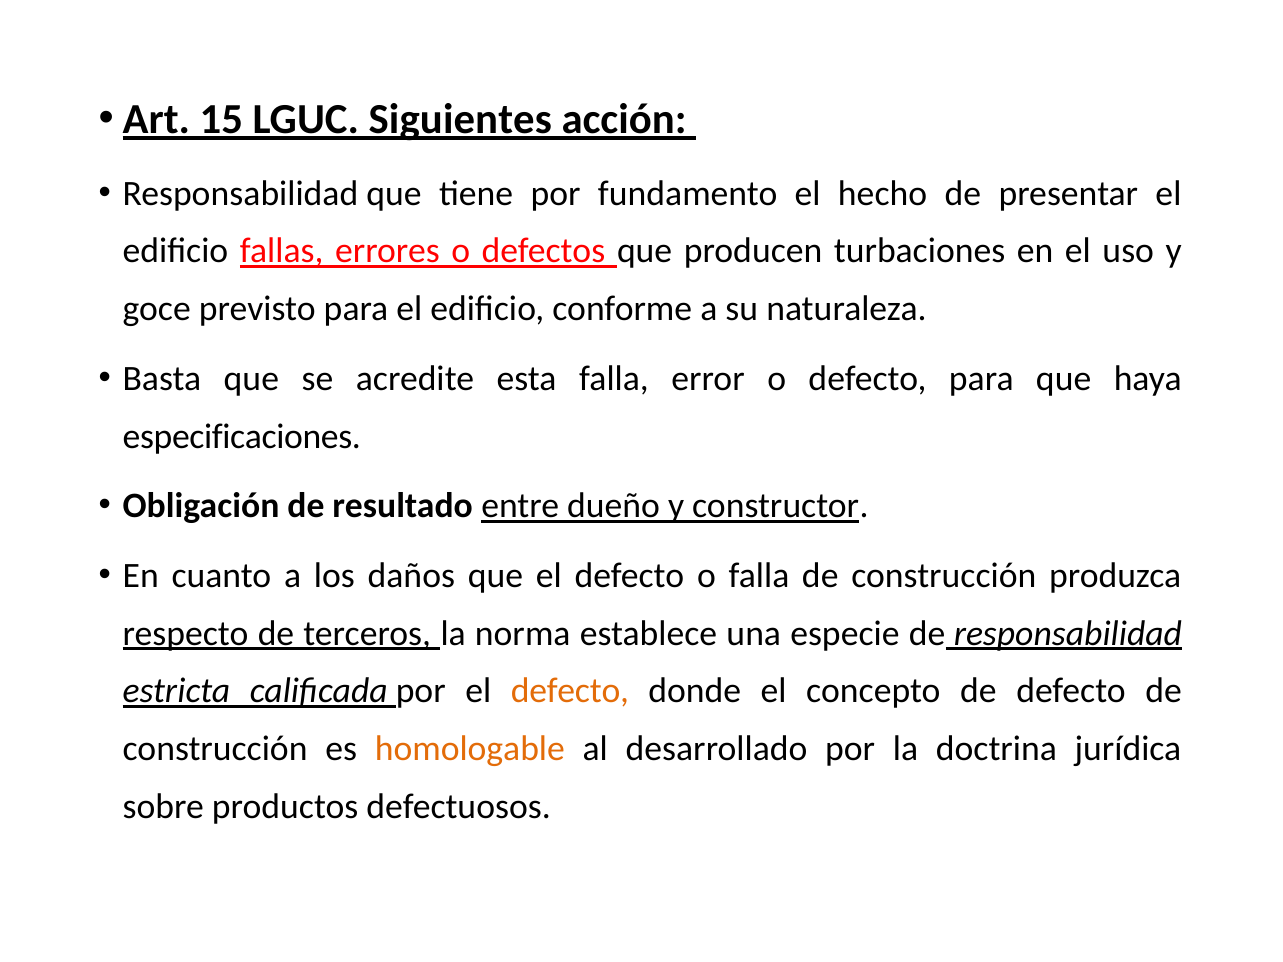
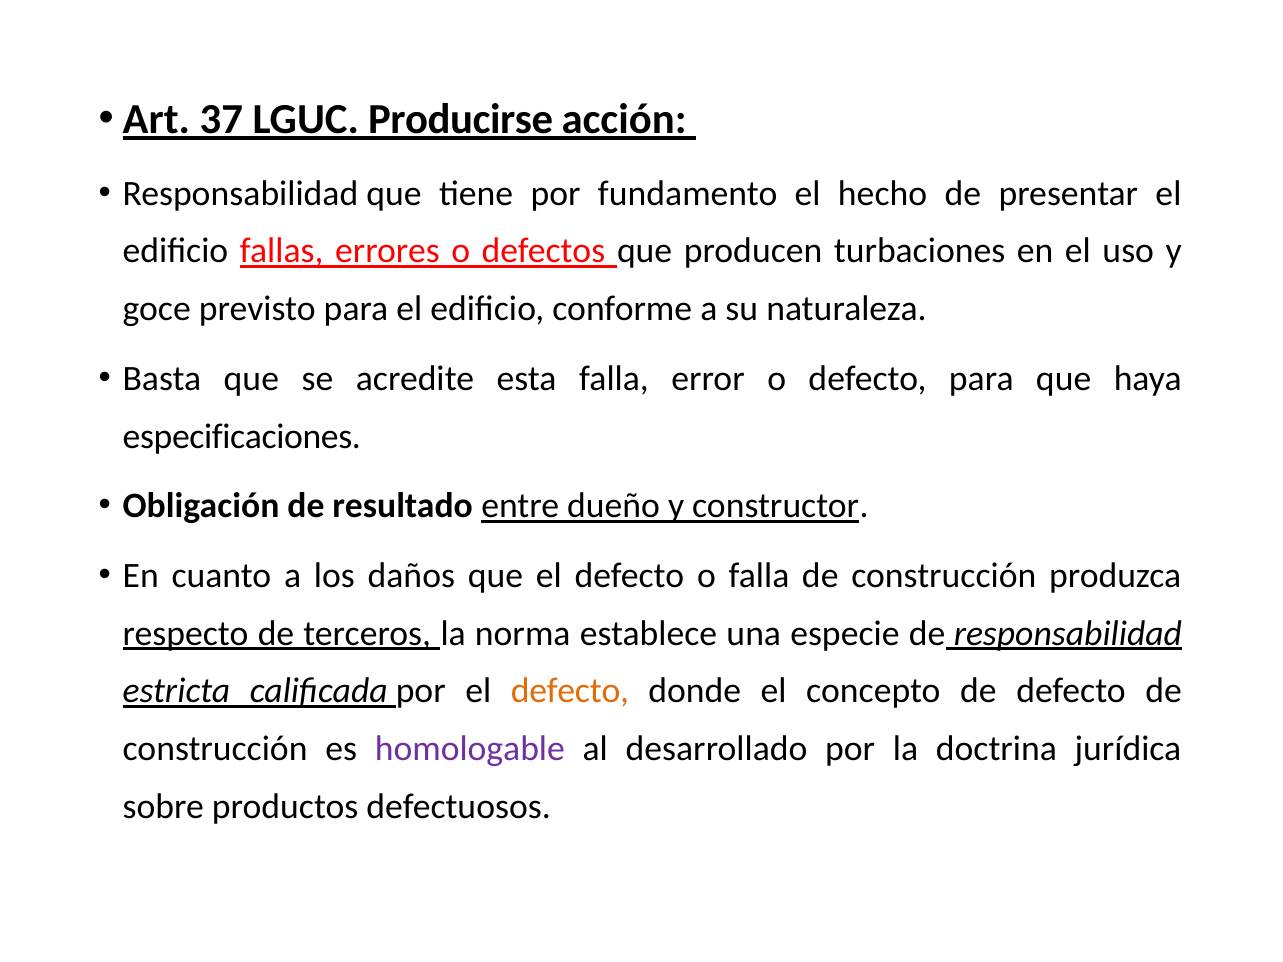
15: 15 -> 37
Siguientes: Siguientes -> Producirse
homologable colour: orange -> purple
